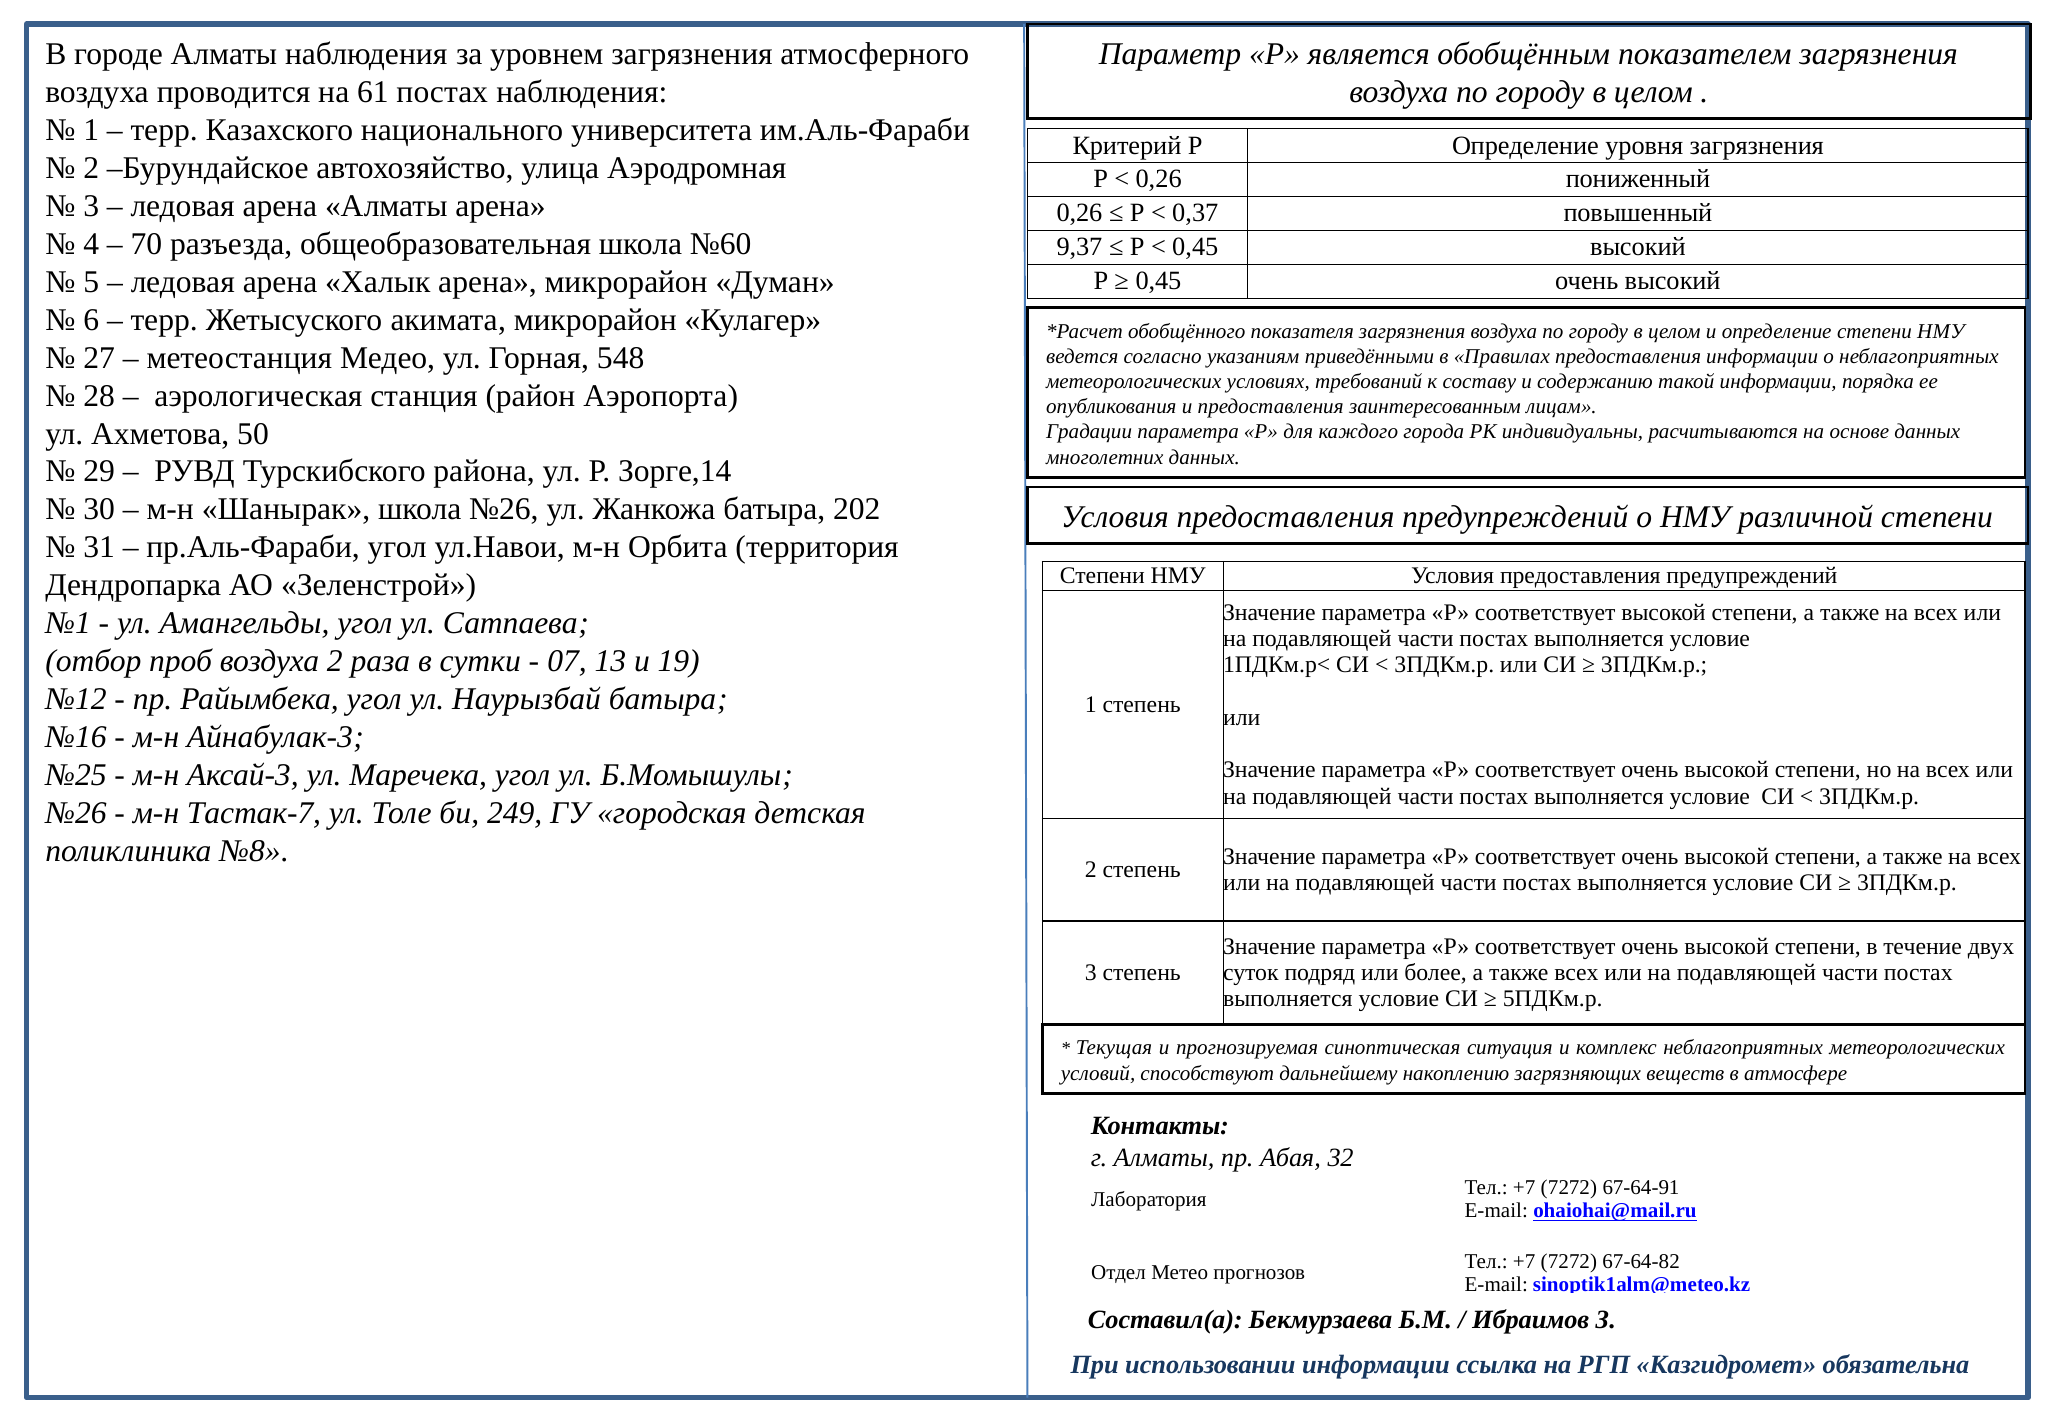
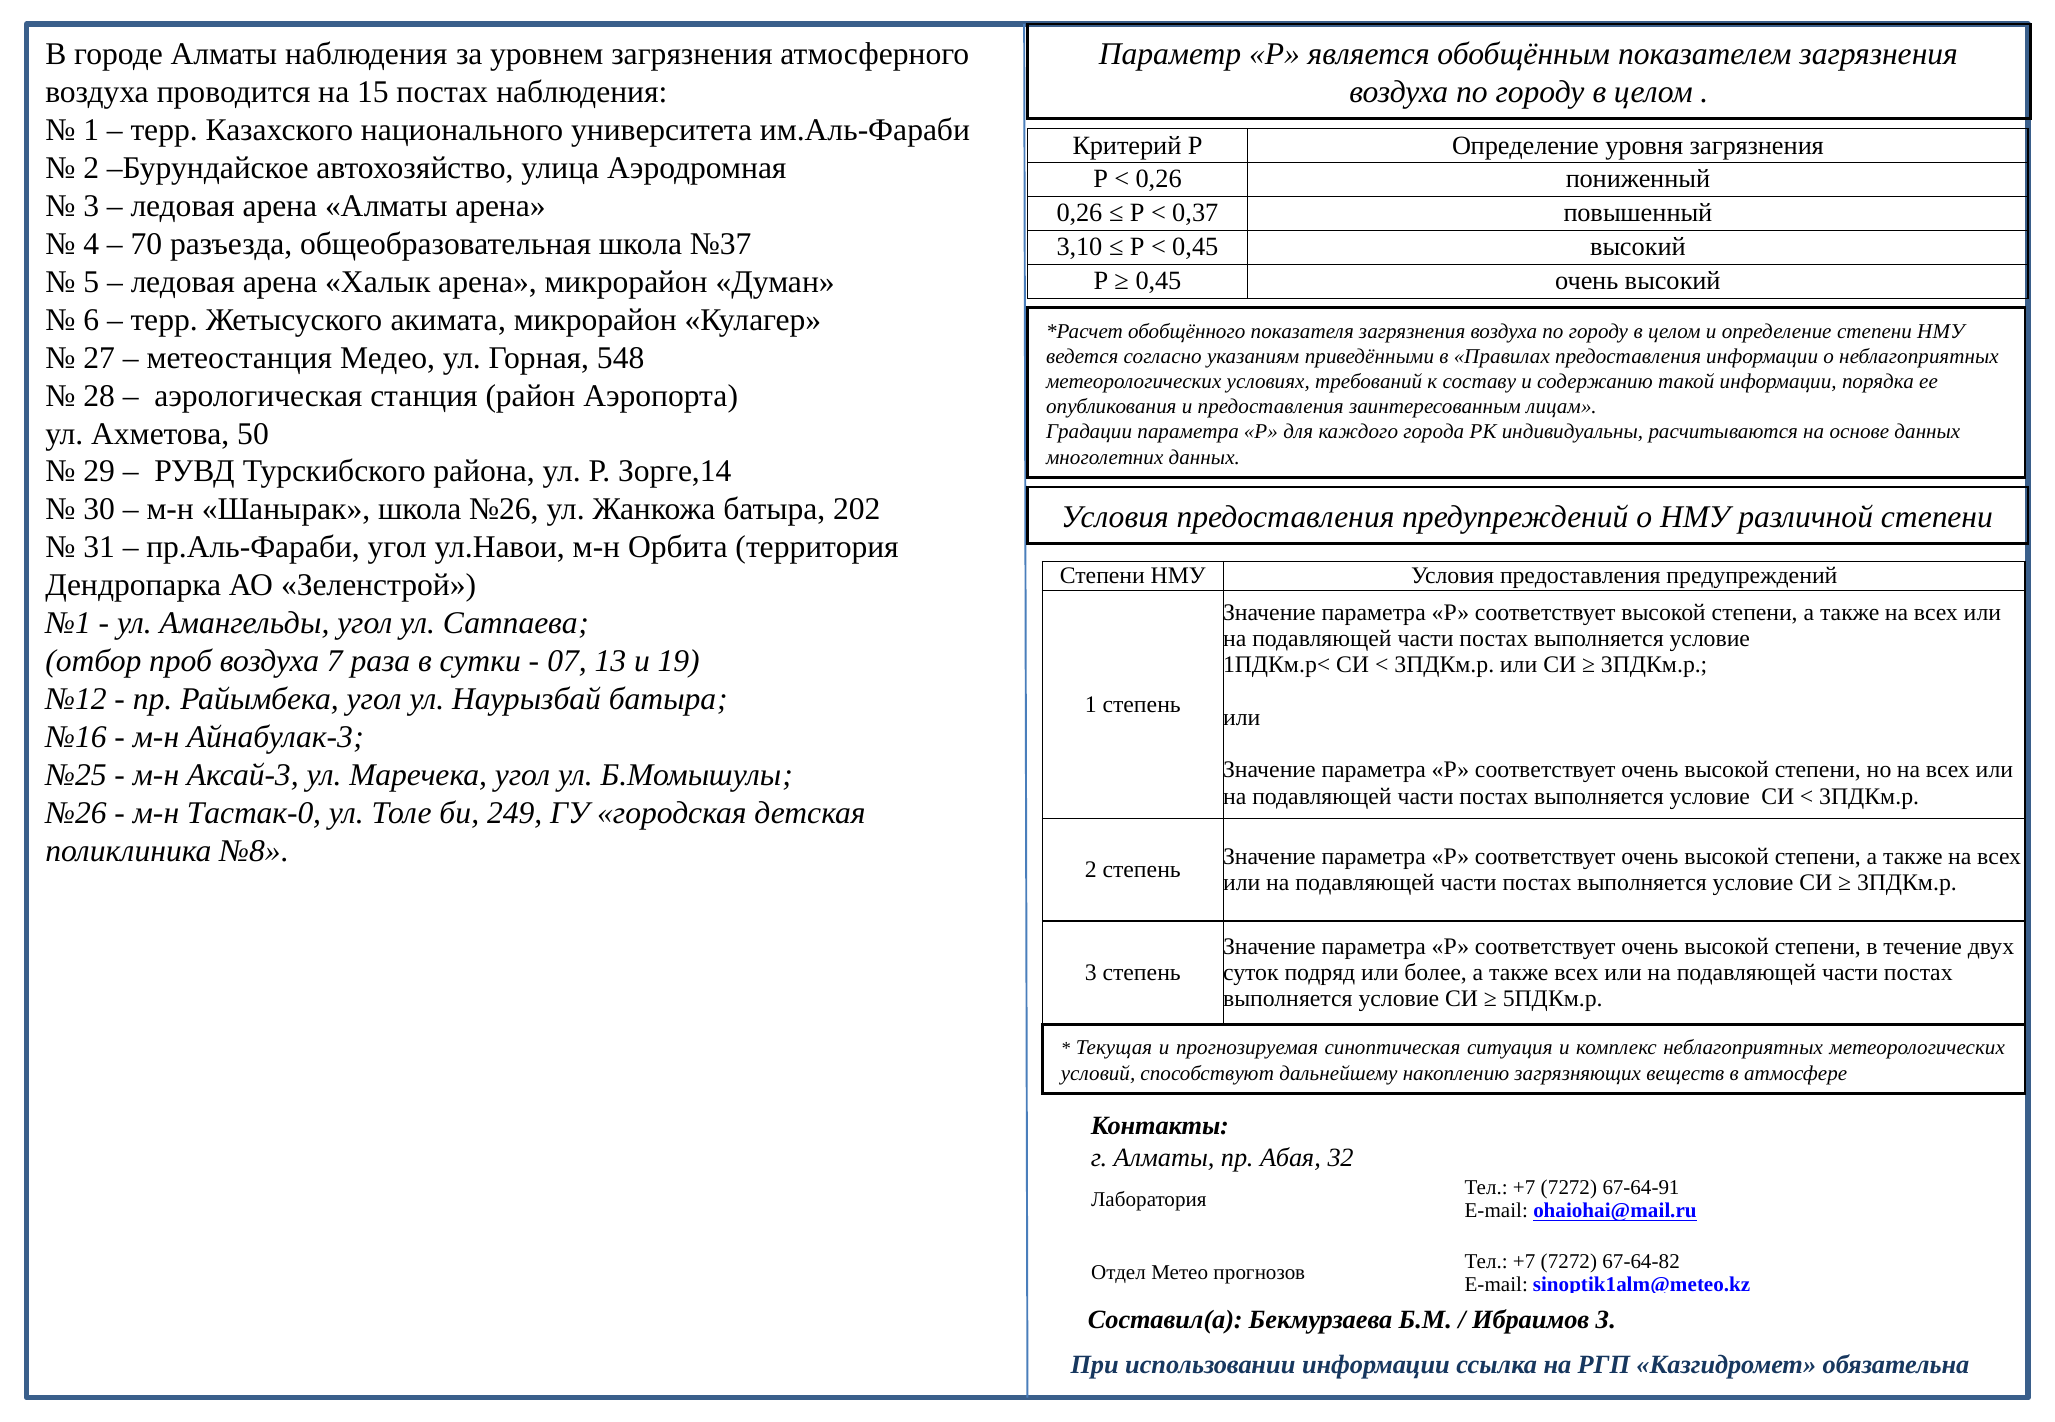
61: 61 -> 15
№60: №60 -> №37
9,37: 9,37 -> 3,10
воздуха 2: 2 -> 7
Тастак-7: Тастак-7 -> Тастак-0
